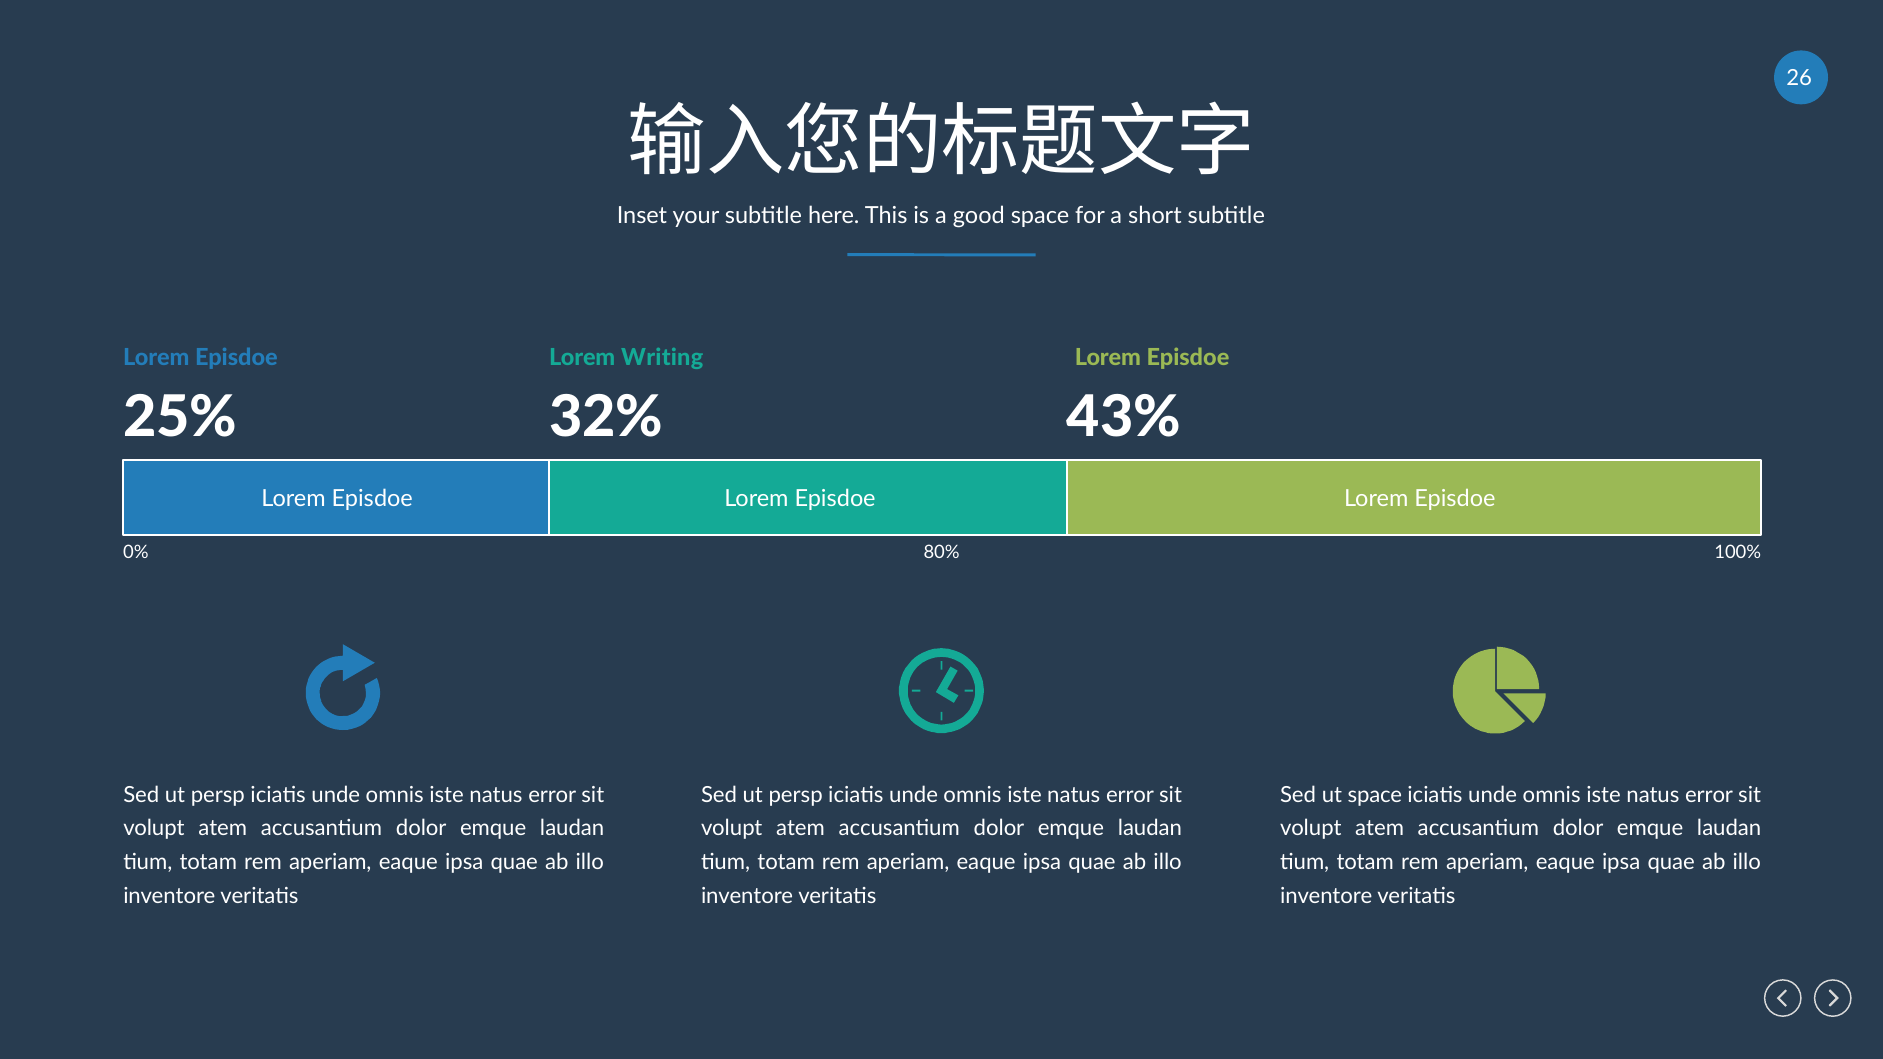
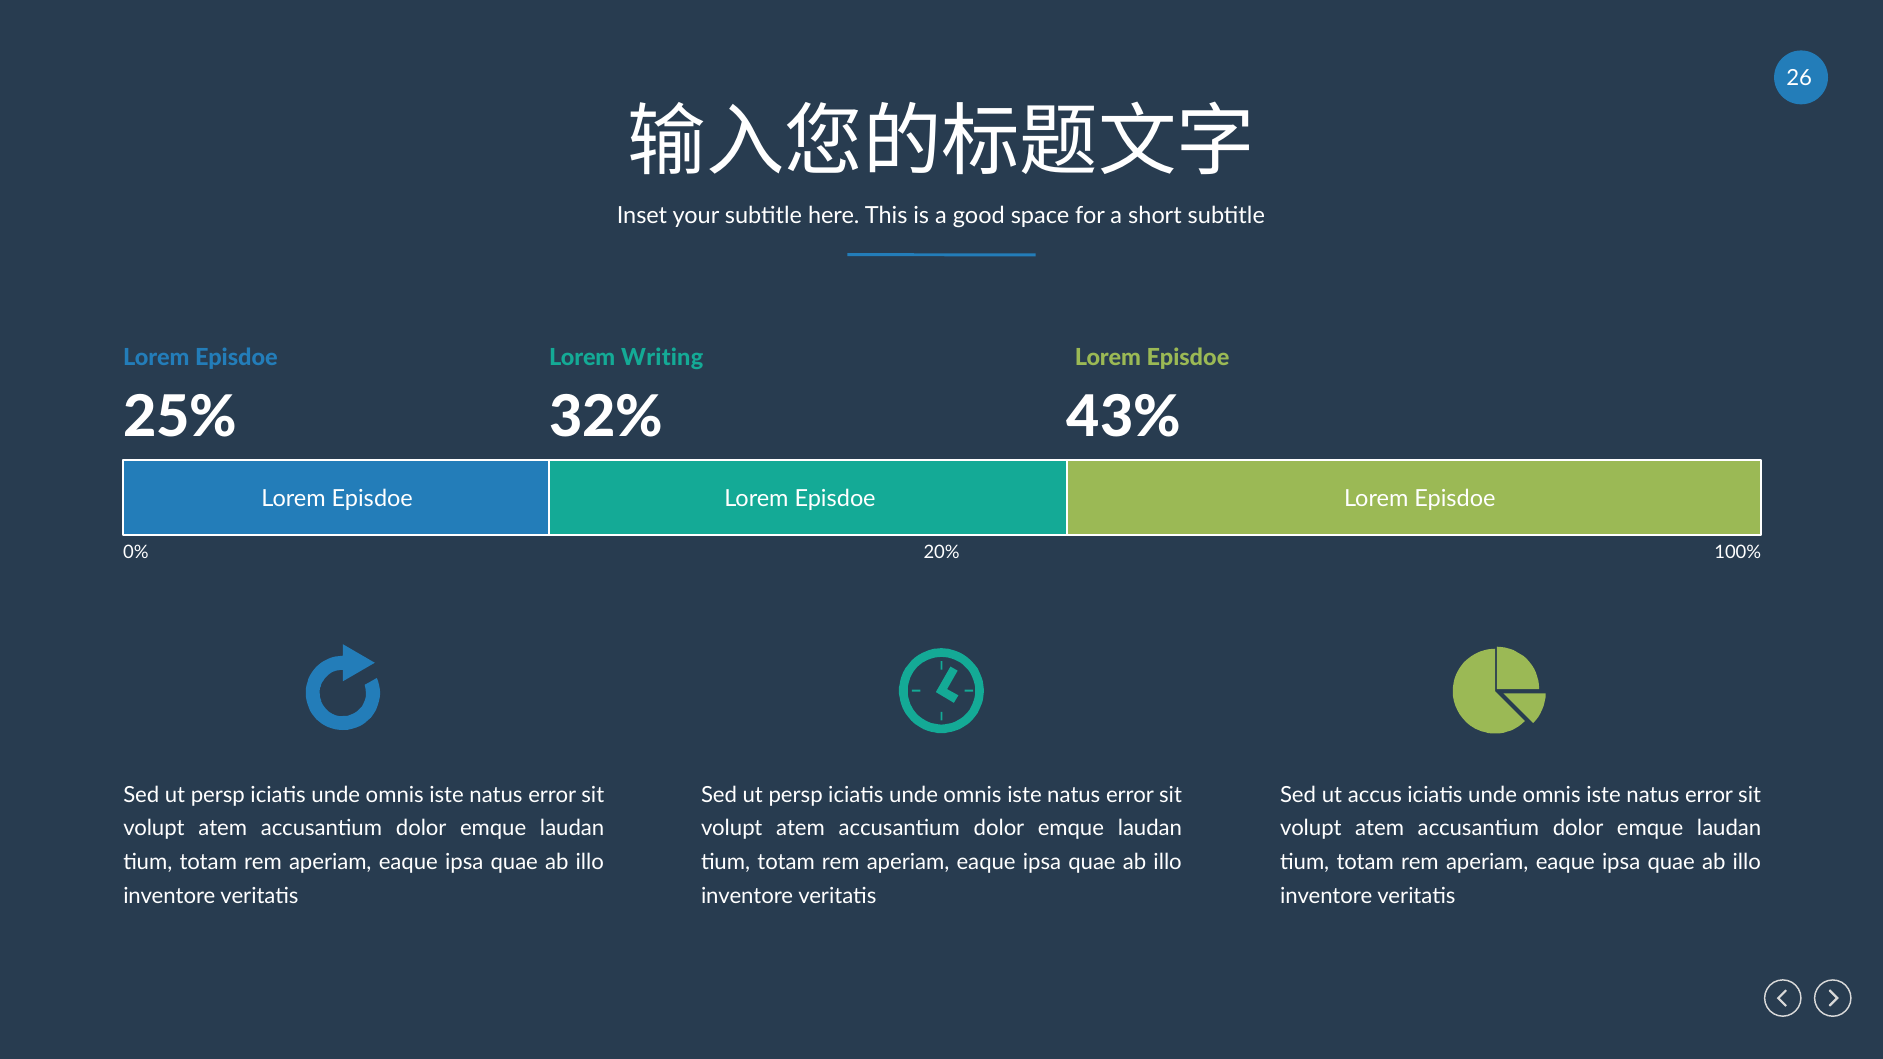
80%: 80% -> 20%
ut space: space -> accus
